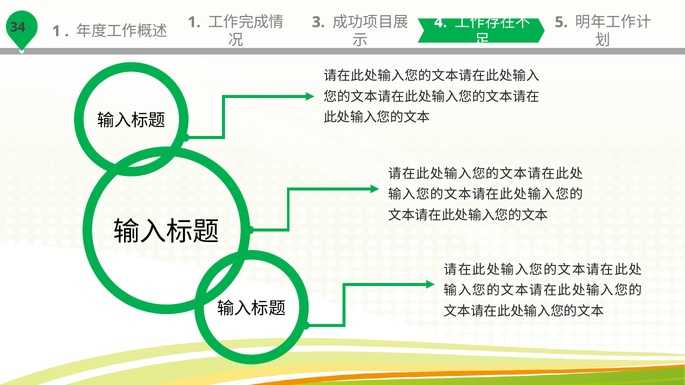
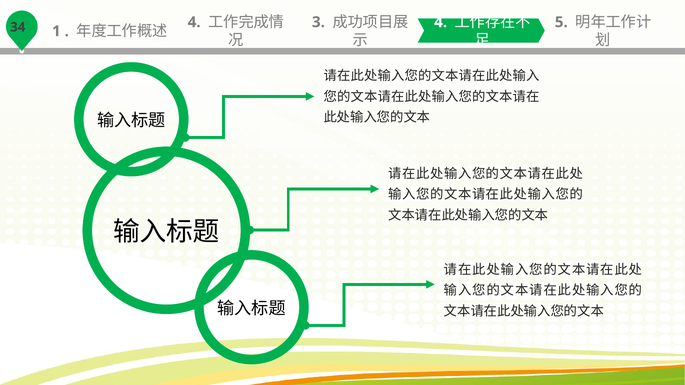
1 at (194, 22): 1 -> 4
